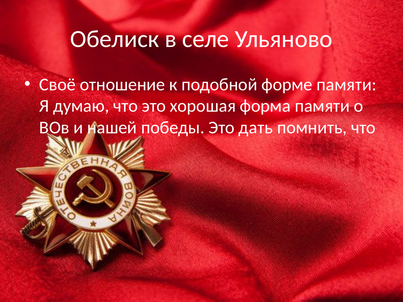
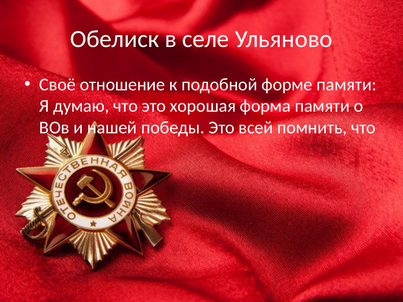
дать: дать -> всей
